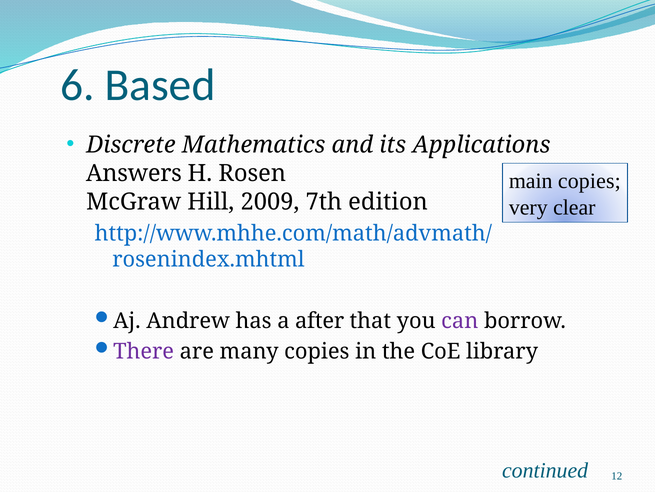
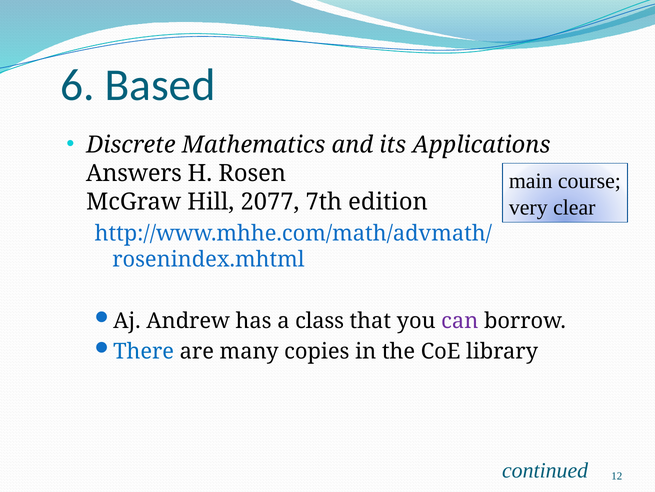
main copies: copies -> course
2009: 2009 -> 2077
after: after -> class
There colour: purple -> blue
